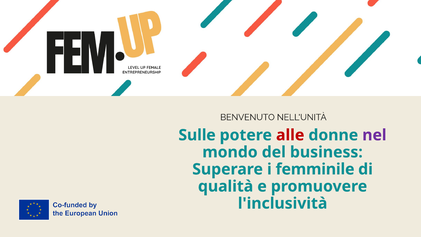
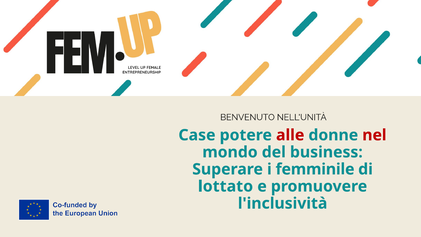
Sulle: Sulle -> Case
nel colour: purple -> red
qualità: qualità -> lottato
